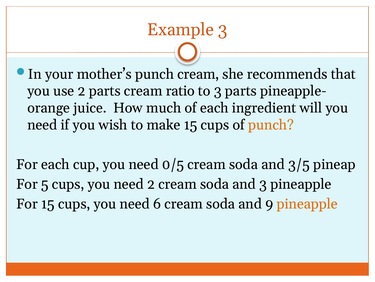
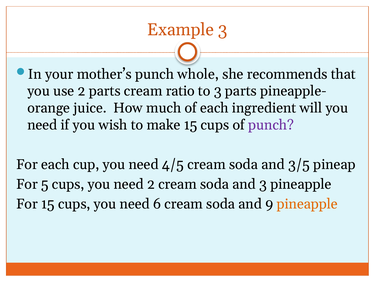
punch cream: cream -> whole
punch at (271, 125) colour: orange -> purple
0/5: 0/5 -> 4/5
